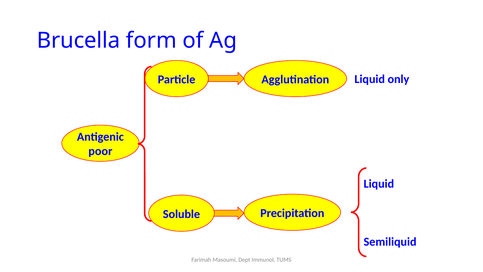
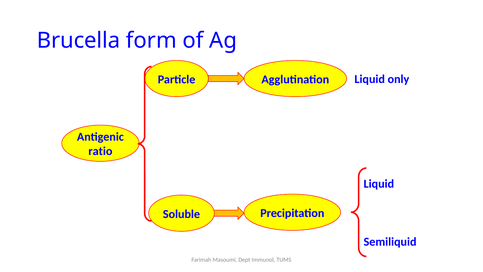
poor: poor -> ratio
